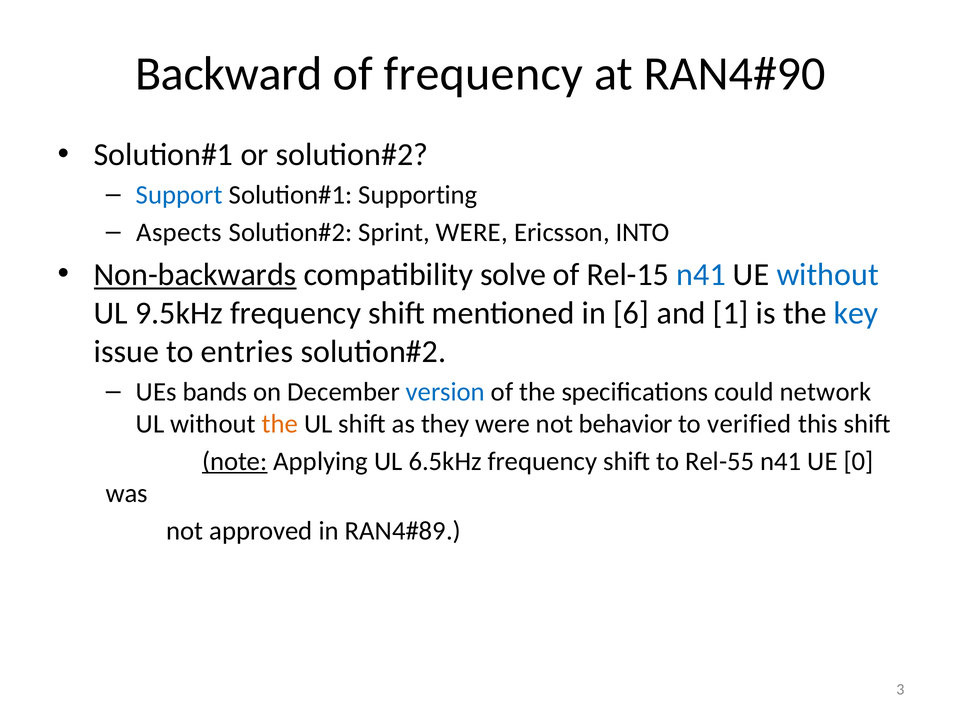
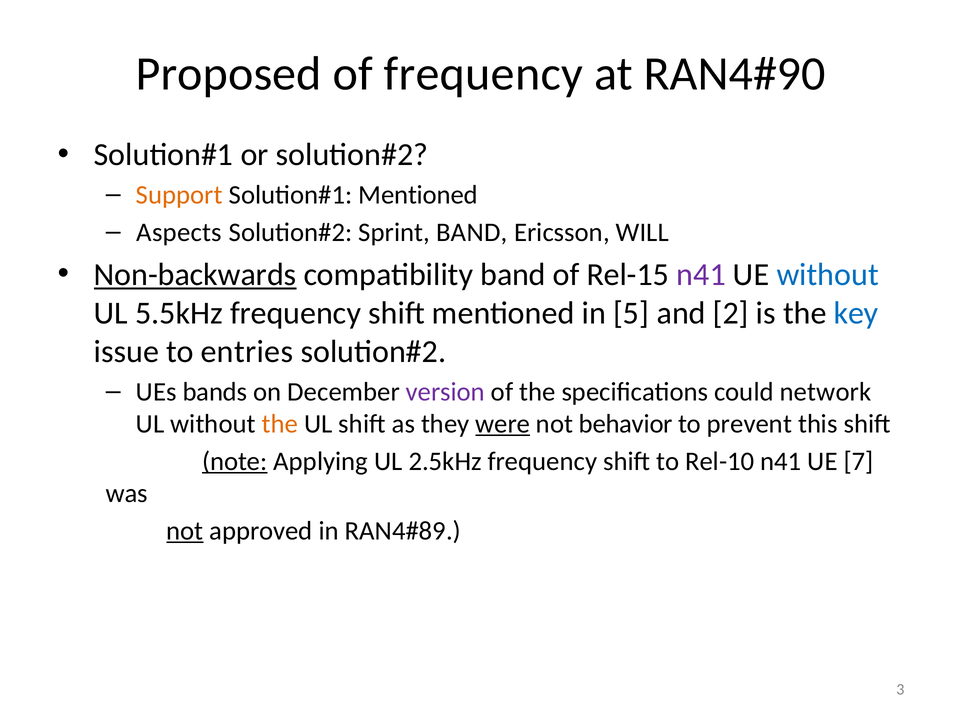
Backward: Backward -> Proposed
Support colour: blue -> orange
Supporting at (418, 195): Supporting -> Mentioned
Sprint WERE: WERE -> BAND
INTO: INTO -> WILL
compatibility solve: solve -> band
n41 at (701, 274) colour: blue -> purple
9.5kHz: 9.5kHz -> 5.5kHz
6: 6 -> 5
1: 1 -> 2
version colour: blue -> purple
were at (503, 424) underline: none -> present
verified: verified -> prevent
6.5kHz: 6.5kHz -> 2.5kHz
Rel-55: Rel-55 -> Rel-10
0: 0 -> 7
not at (185, 531) underline: none -> present
